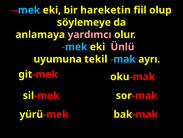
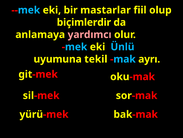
hareketin: hareketin -> mastarlar
söylemeye: söylemeye -> biçimlerdir
Ünlü colour: pink -> light blue
